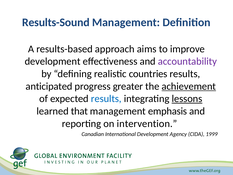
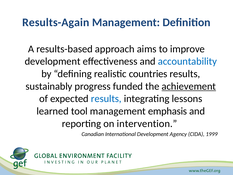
Results-Sound: Results-Sound -> Results-Again
accountability colour: purple -> blue
anticipated: anticipated -> sustainably
greater: greater -> funded
lessons underline: present -> none
that: that -> tool
